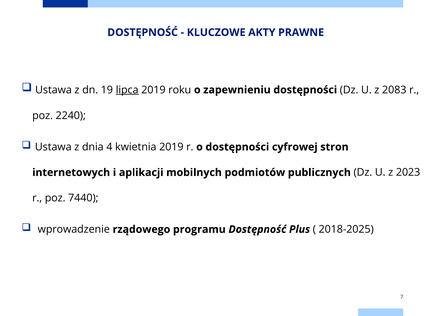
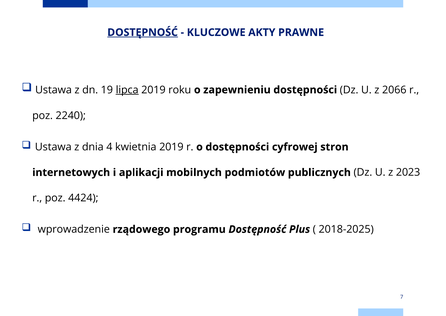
DOSTĘPNOŚĆ at (143, 32) underline: none -> present
2083: 2083 -> 2066
7440: 7440 -> 4424
